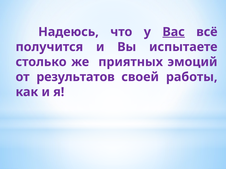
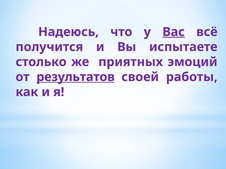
результатов underline: none -> present
